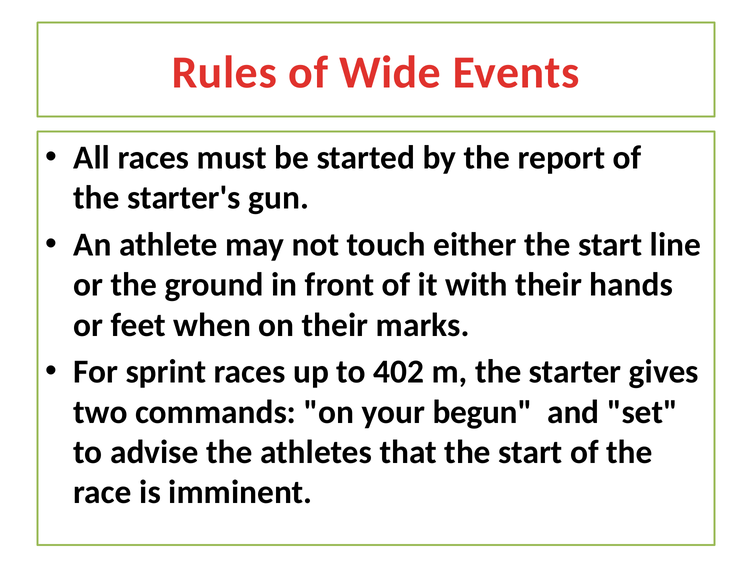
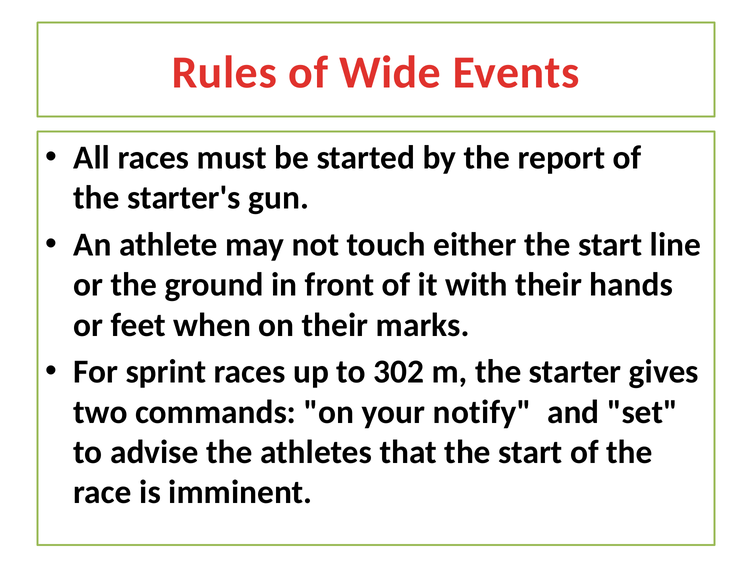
402: 402 -> 302
begun: begun -> notify
